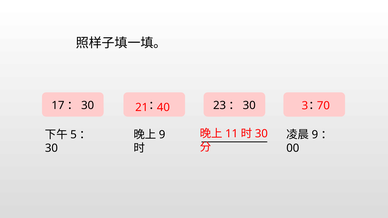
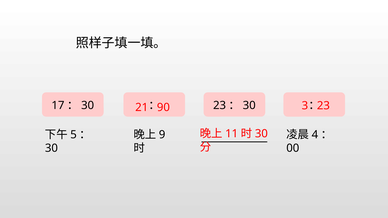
40: 40 -> 90
3 70: 70 -> 23
9 at (315, 135): 9 -> 4
